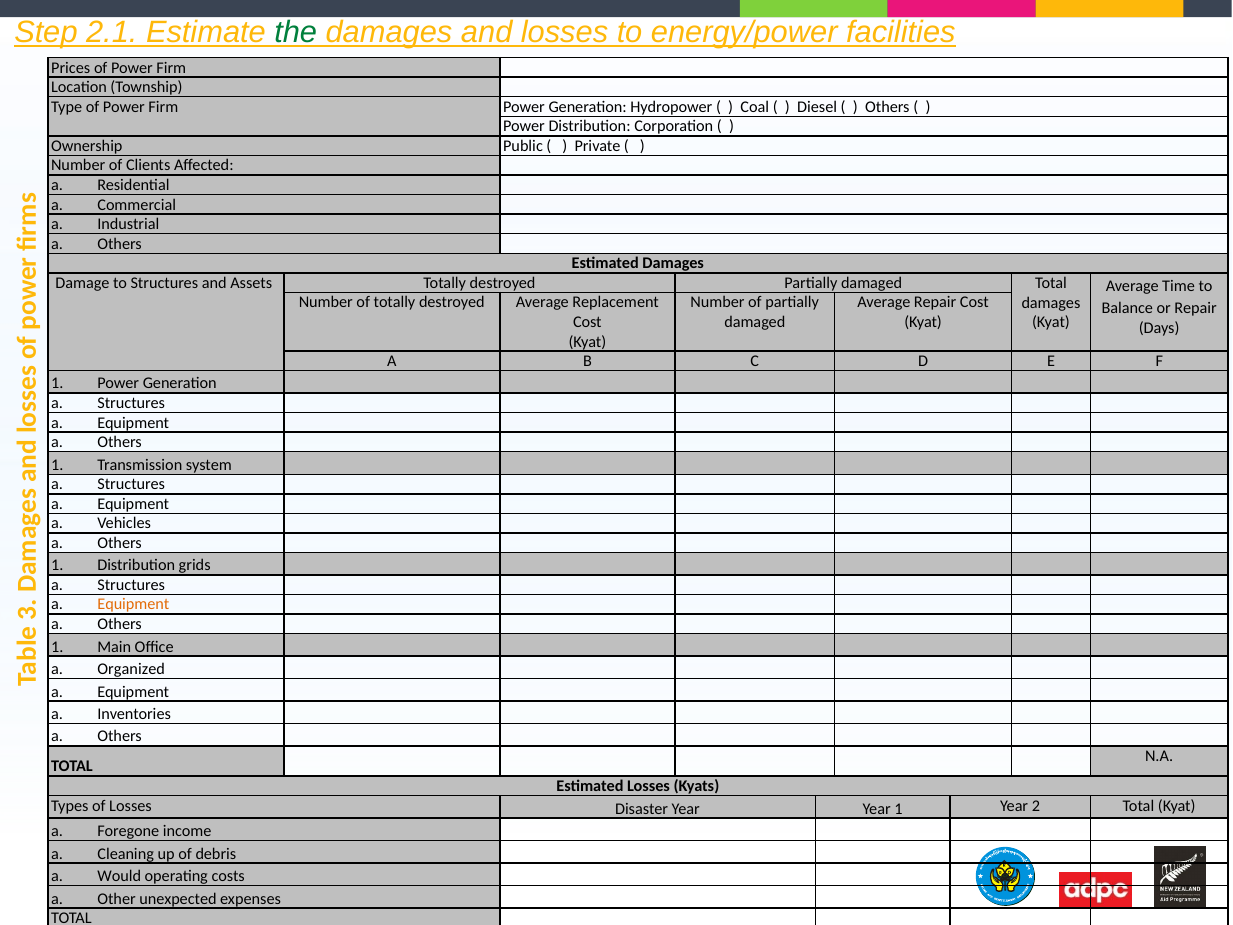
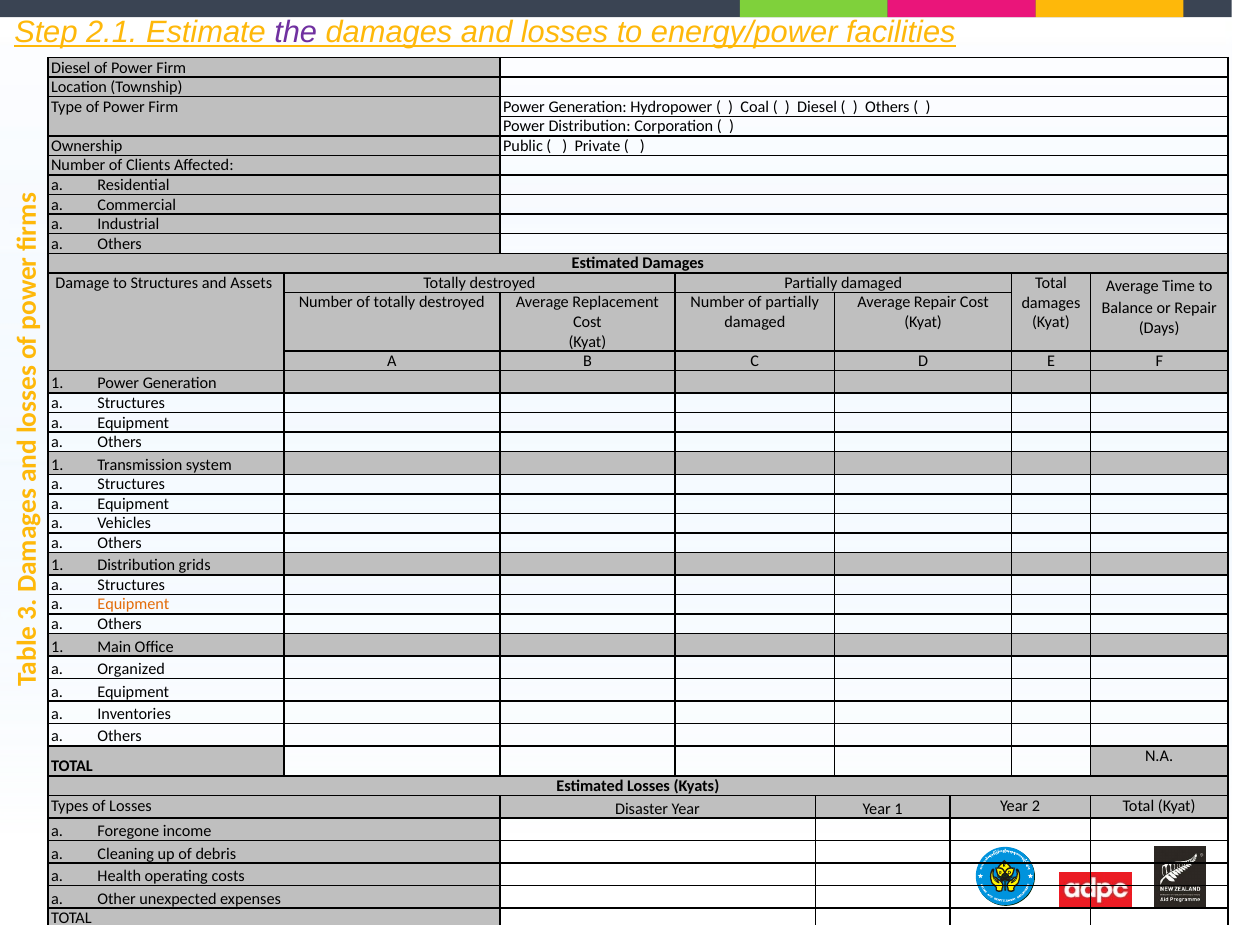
the colour: green -> purple
Prices at (71, 68): Prices -> Diesel
Would: Would -> Health
